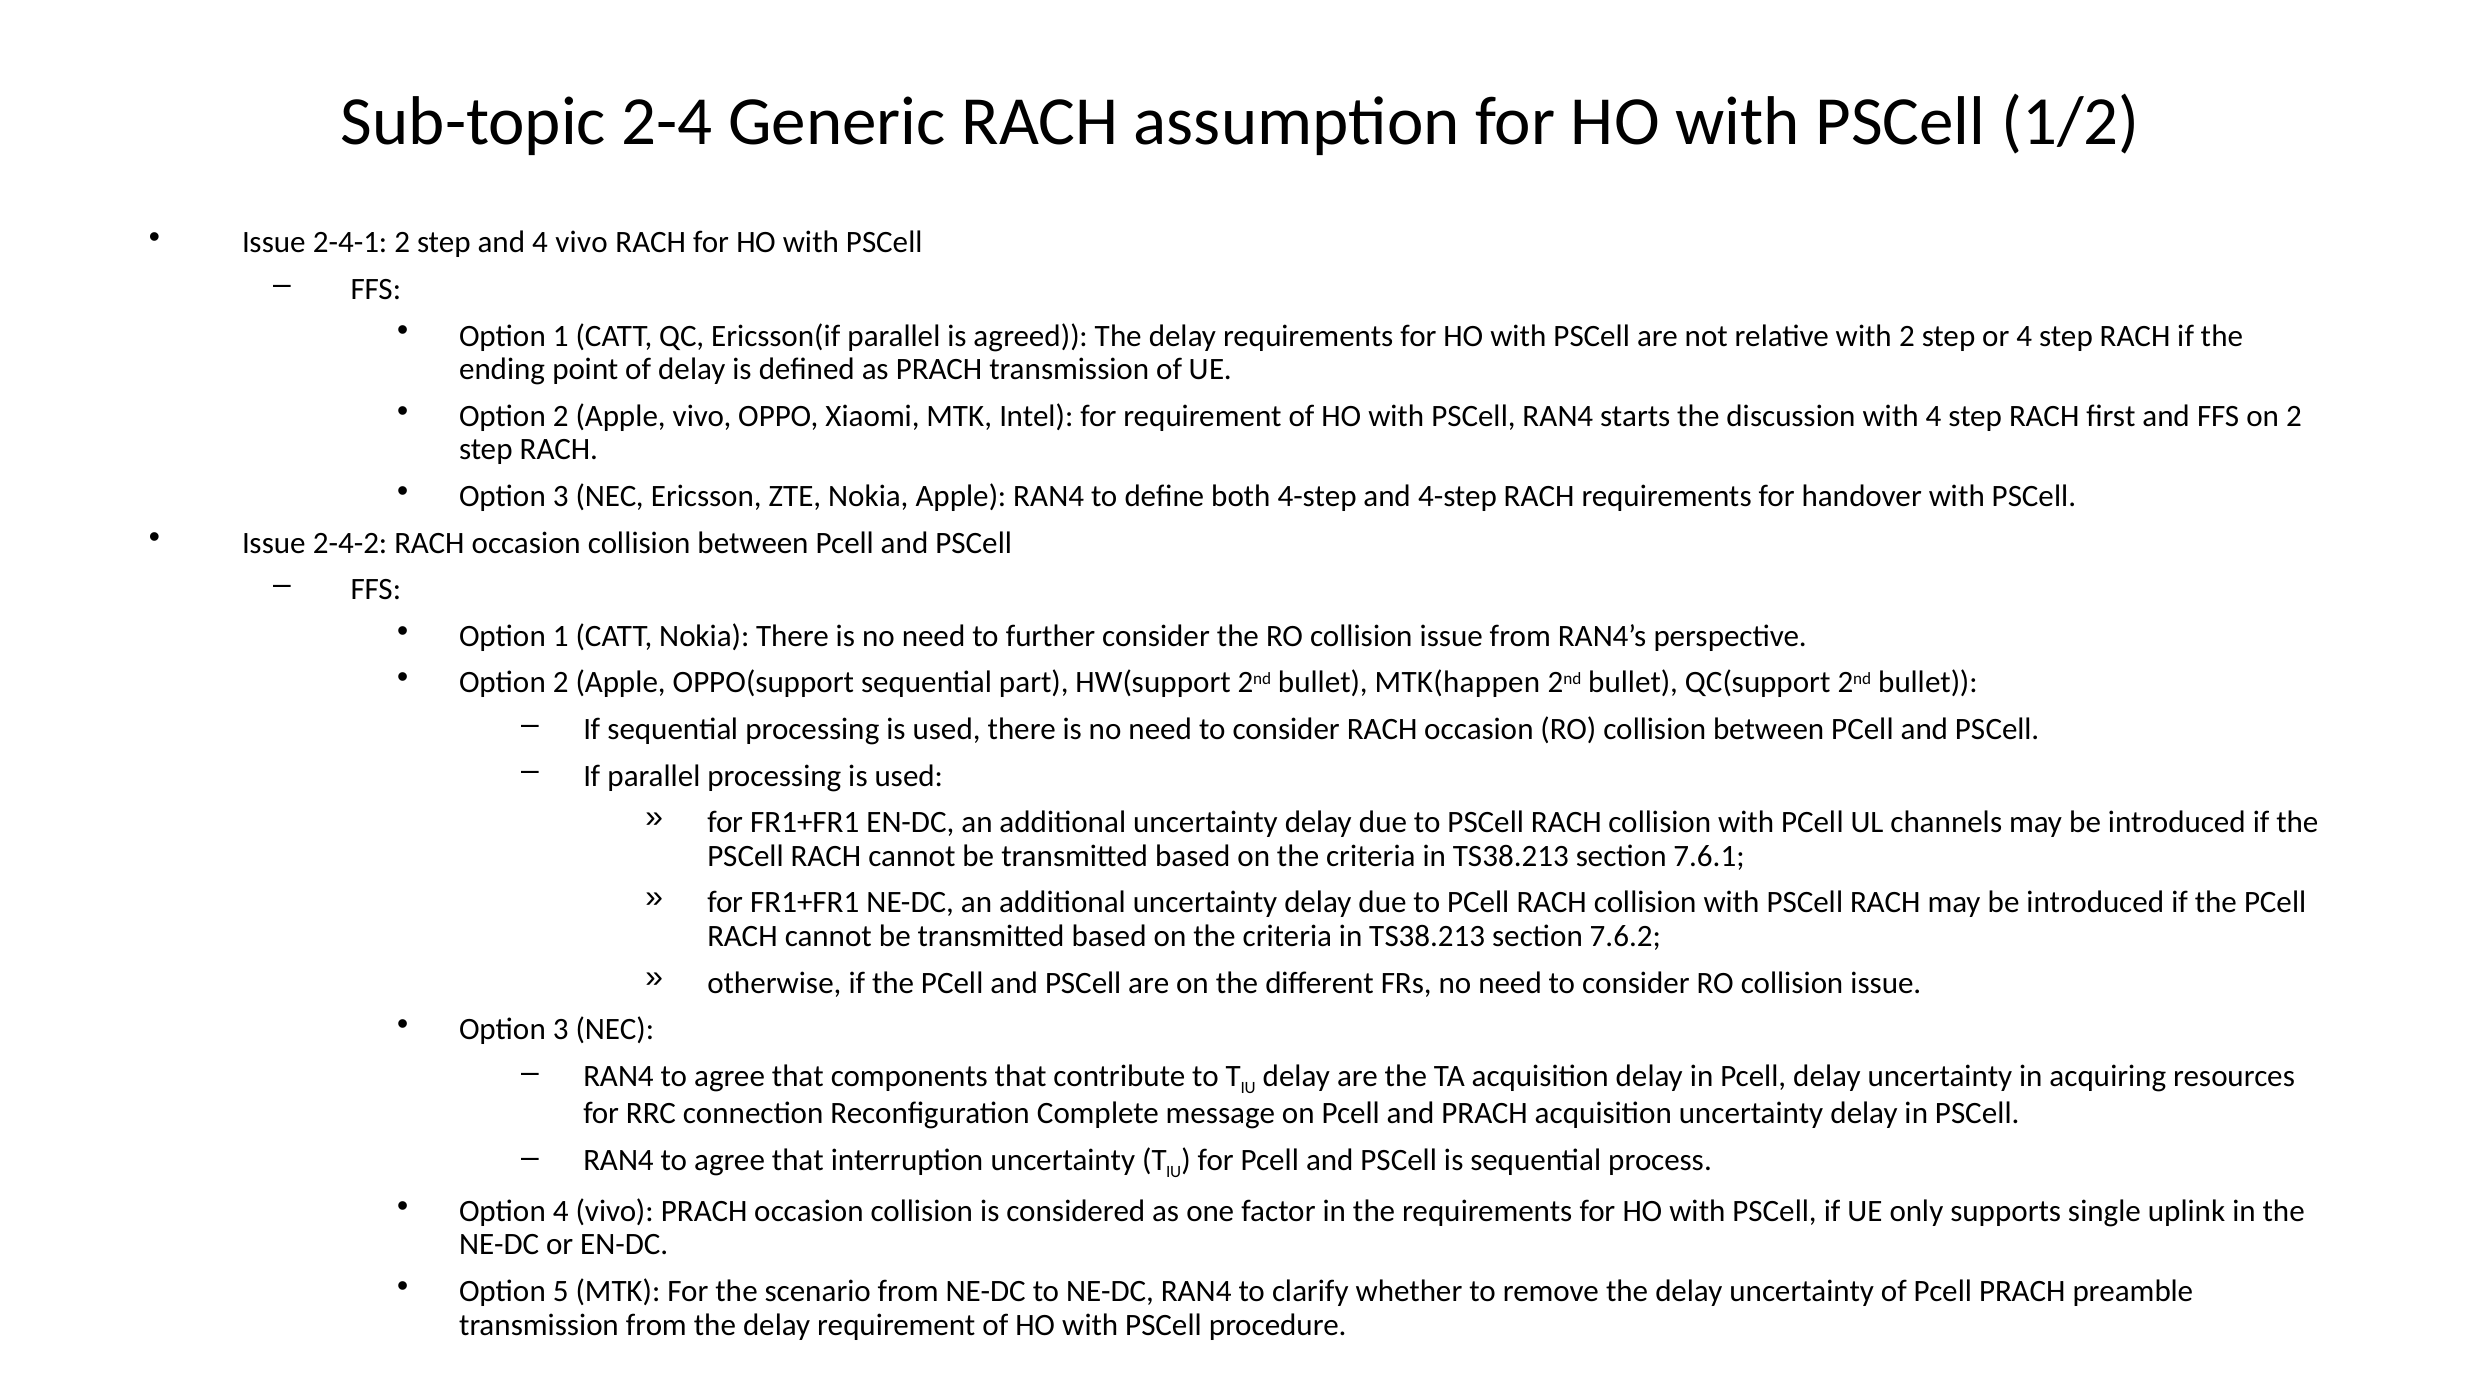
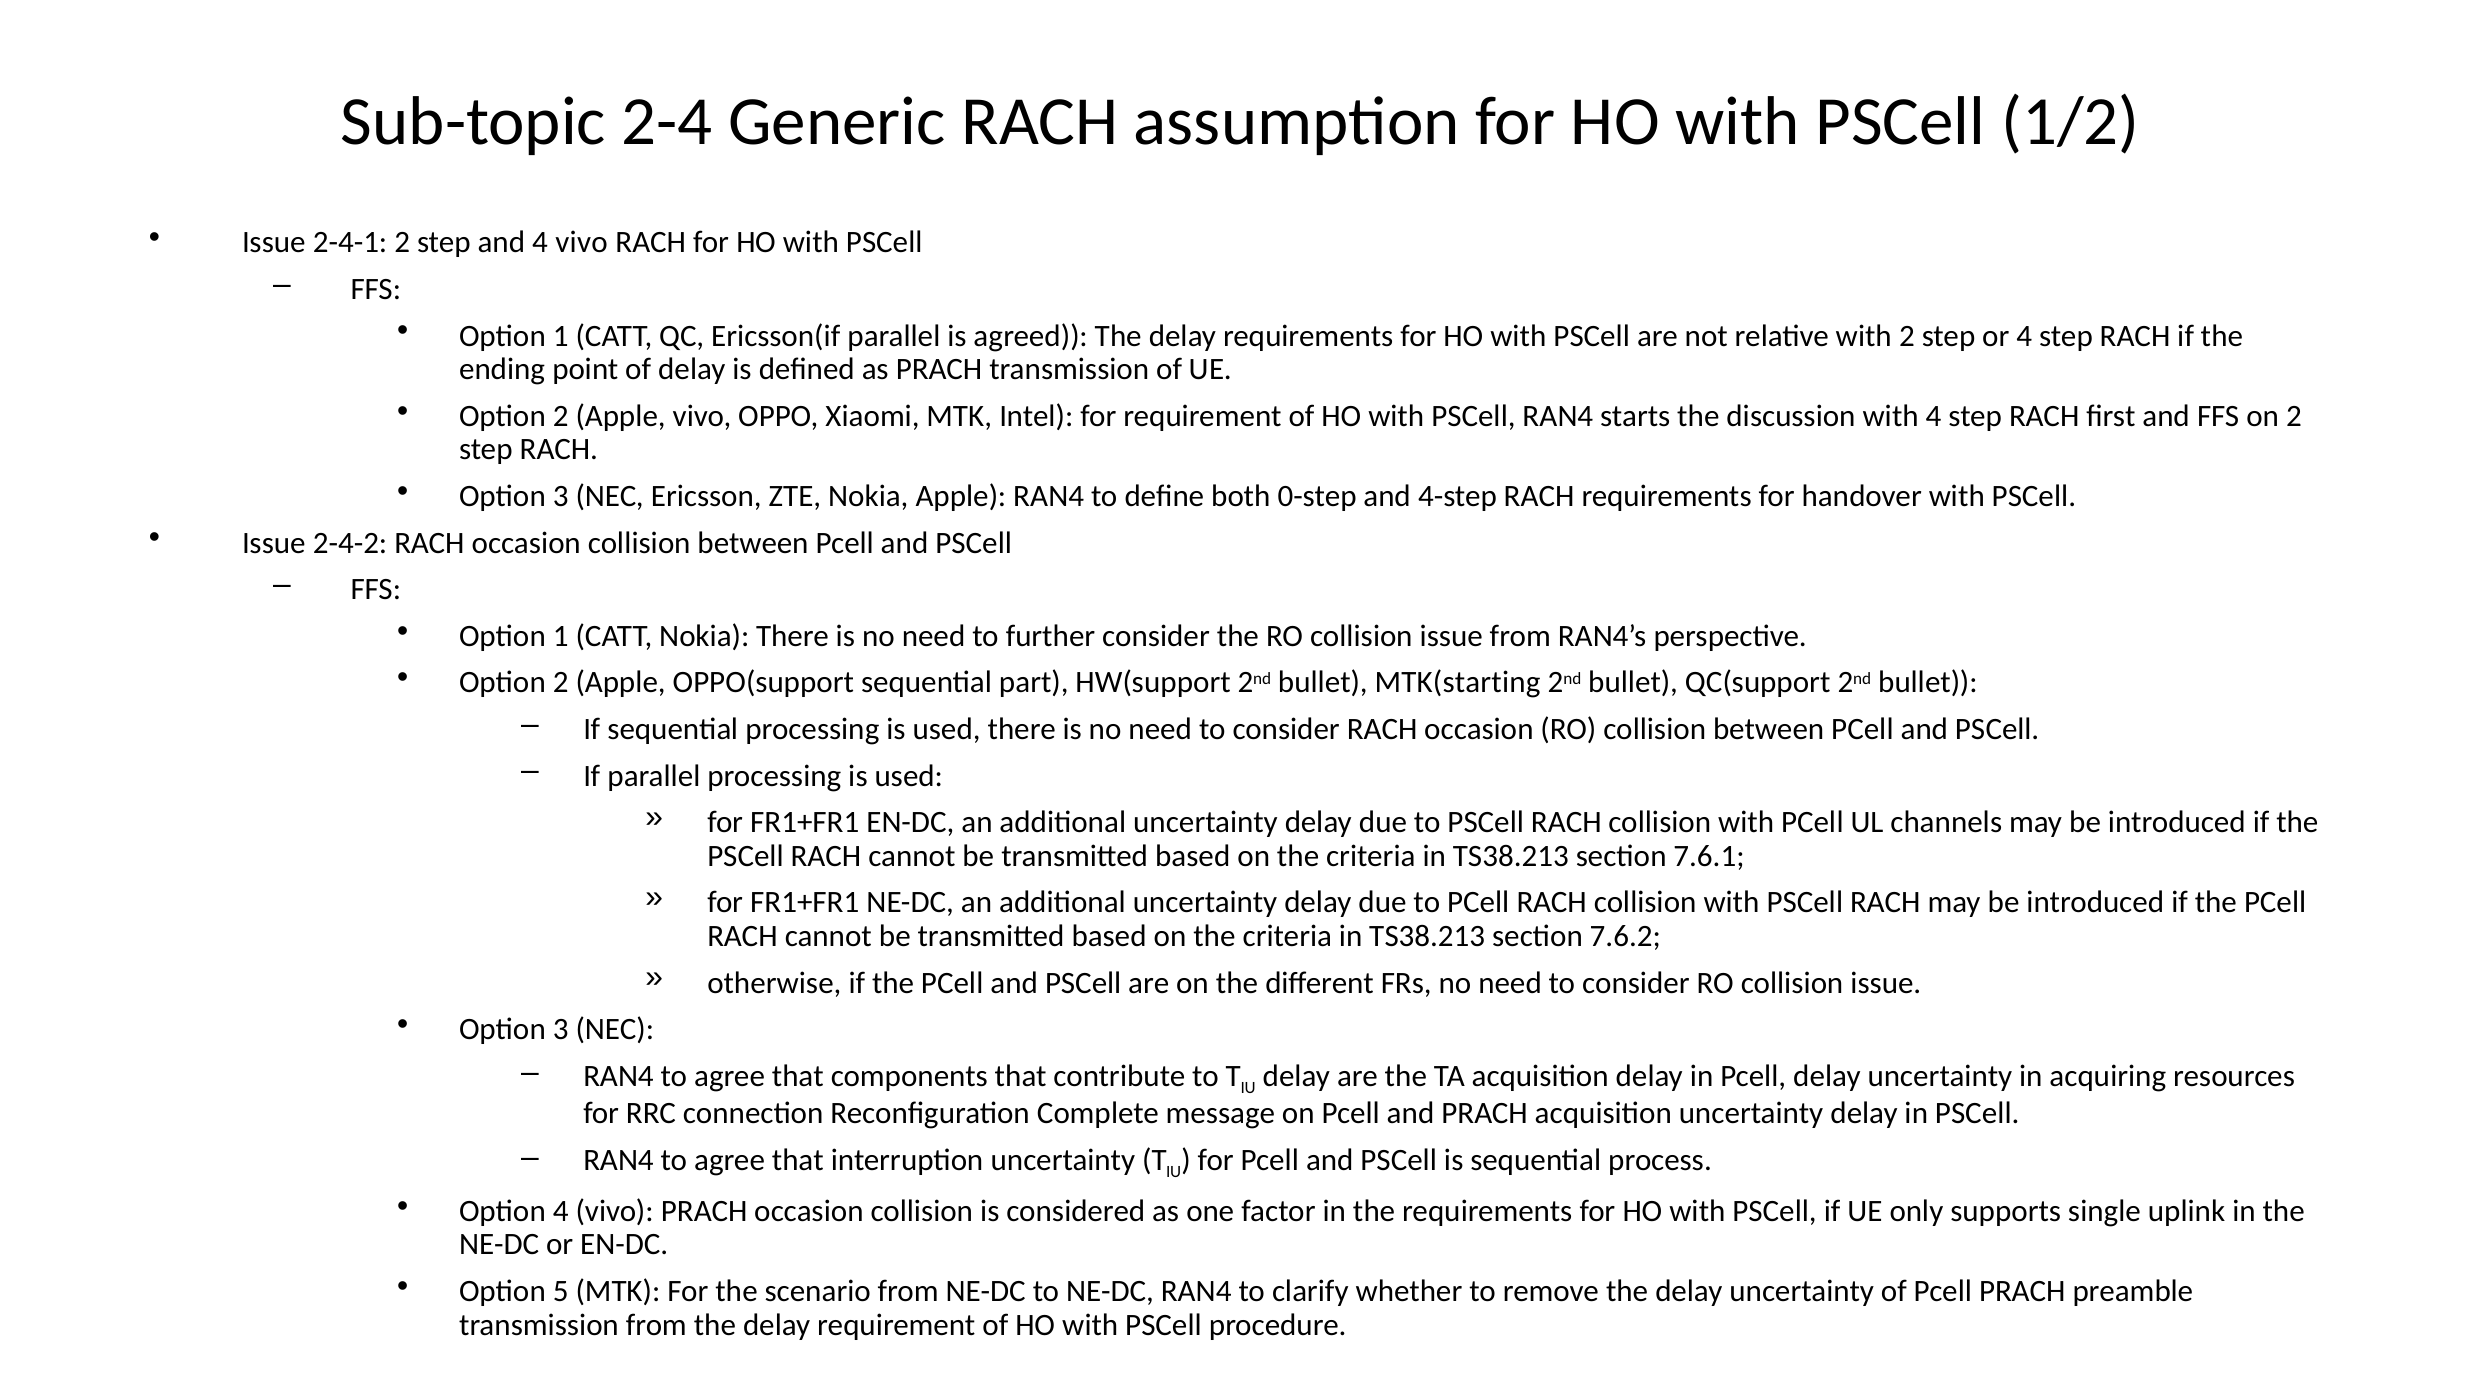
both 4-step: 4-step -> 0-step
MTK(happen: MTK(happen -> MTK(starting
